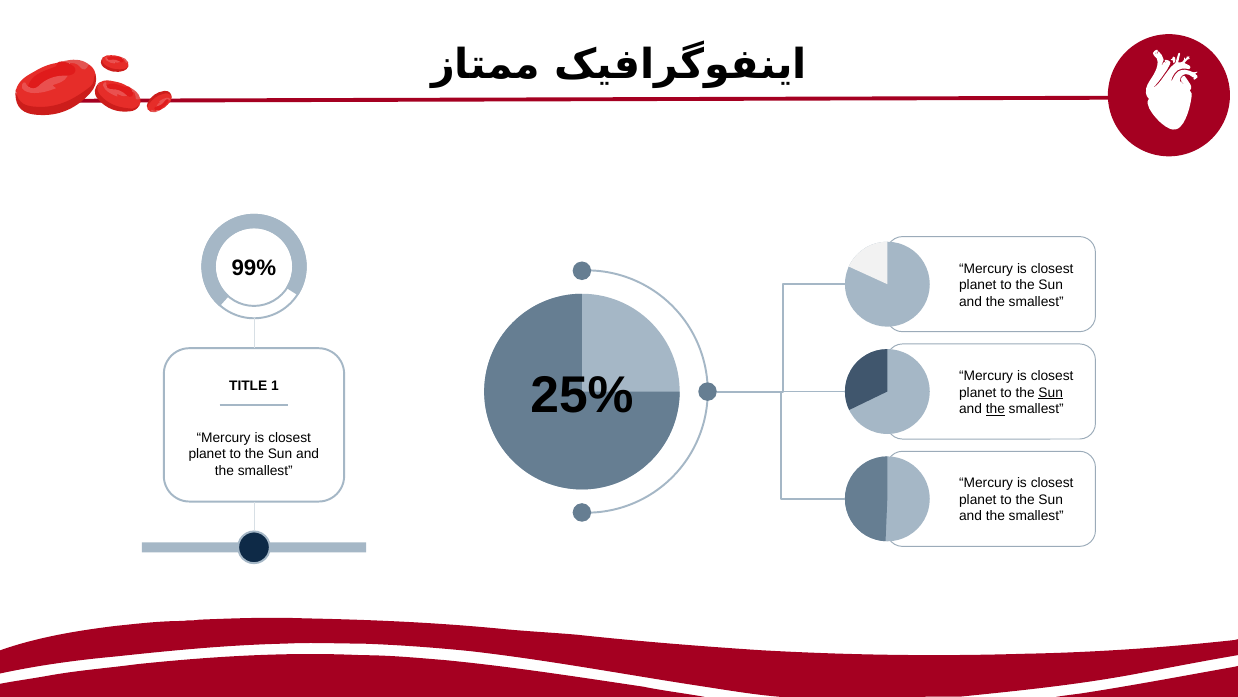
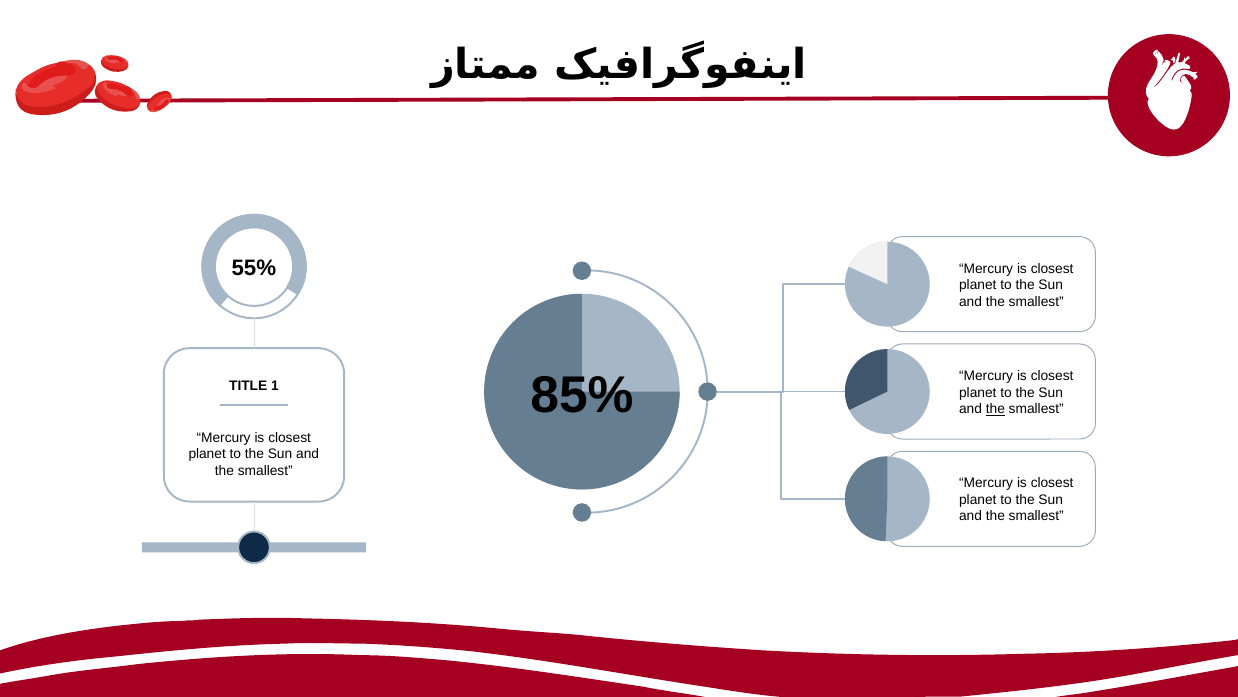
99%: 99% -> 55%
25%: 25% -> 85%
Sun at (1051, 392) underline: present -> none
